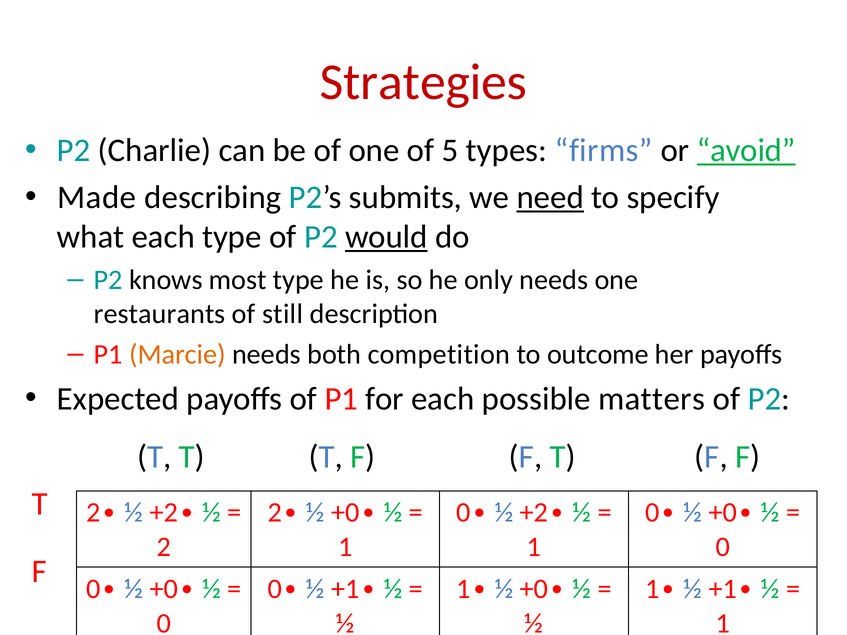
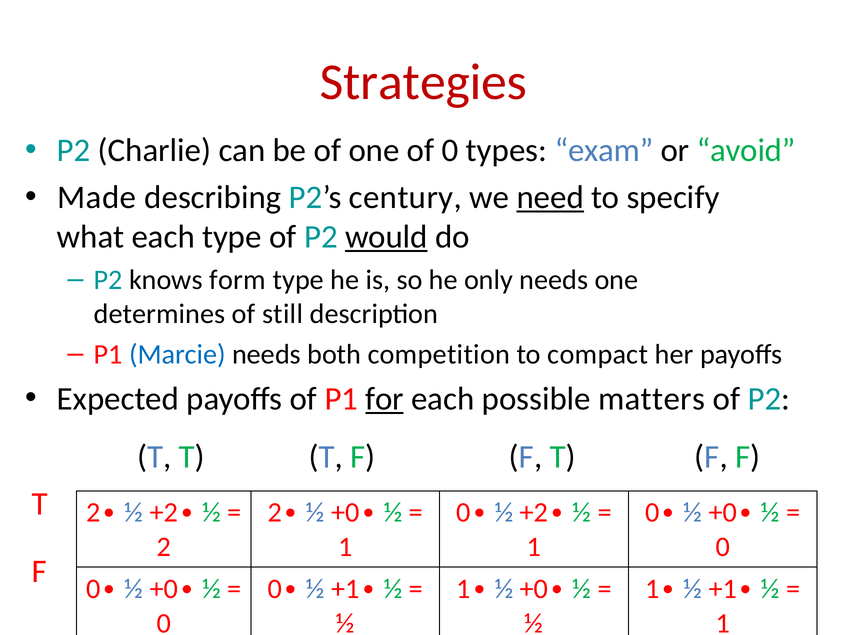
of 5: 5 -> 0
firms: firms -> exam
avoid underline: present -> none
submits: submits -> century
most: most -> form
restaurants: restaurants -> determines
Marcie colour: orange -> blue
outcome: outcome -> compact
for underline: none -> present
